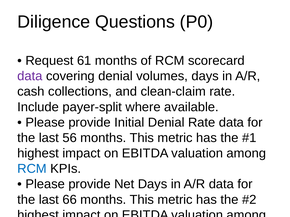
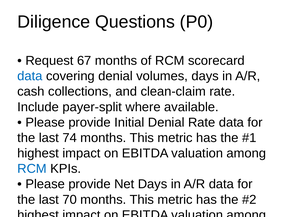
61: 61 -> 67
data at (30, 76) colour: purple -> blue
56: 56 -> 74
66: 66 -> 70
